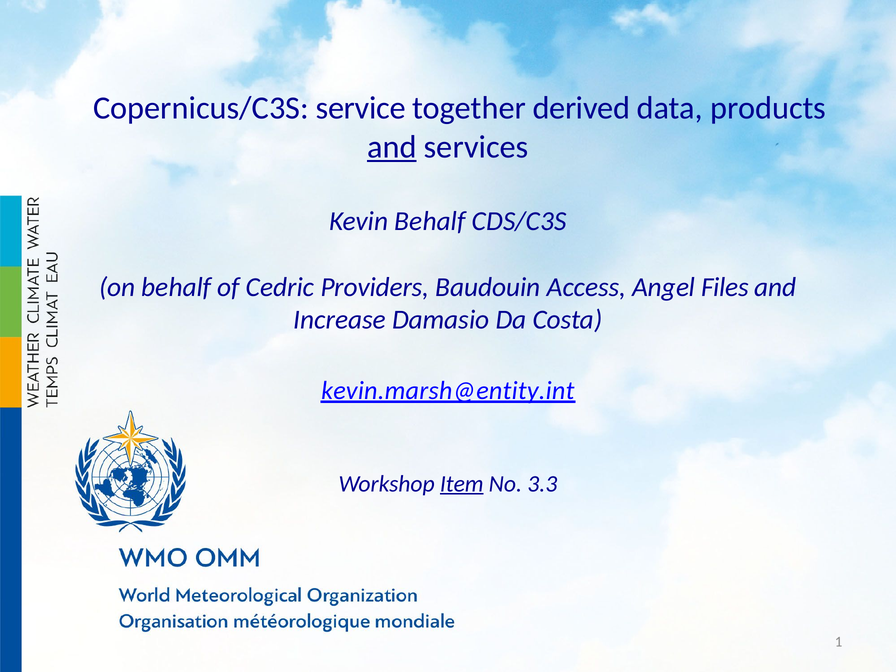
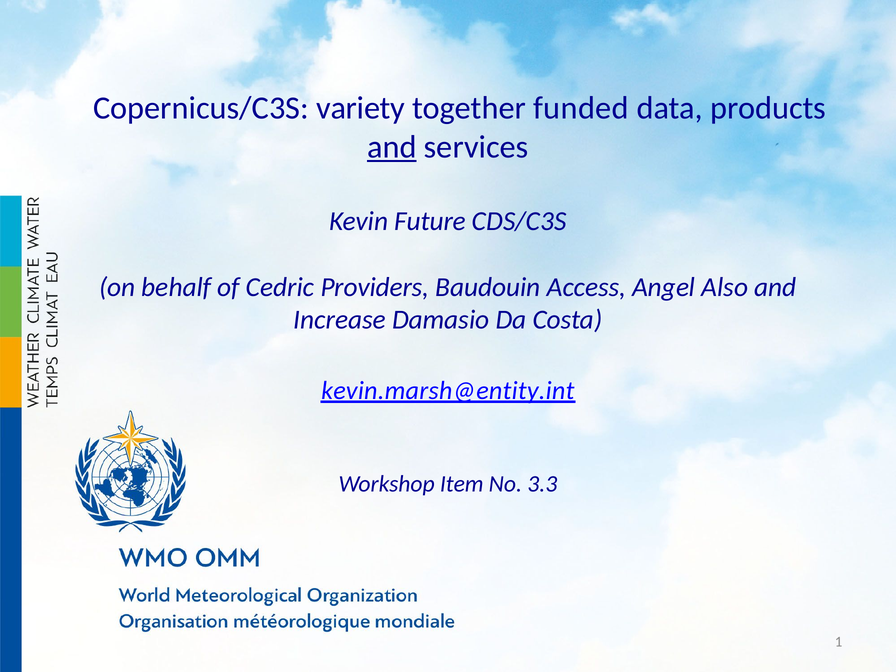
service: service -> variety
derived: derived -> funded
Kevin Behalf: Behalf -> Future
Files: Files -> Also
Item underline: present -> none
